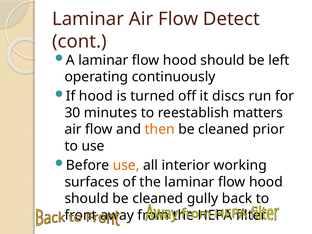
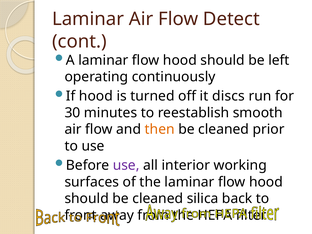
matters: matters -> smooth
use at (126, 165) colour: orange -> purple
gully: gully -> silica
